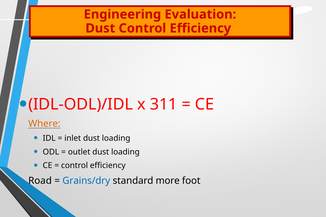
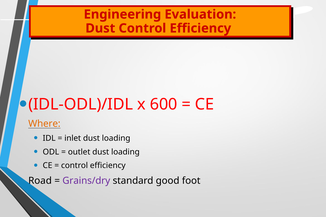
311: 311 -> 600
Grains/dry colour: blue -> purple
more: more -> good
